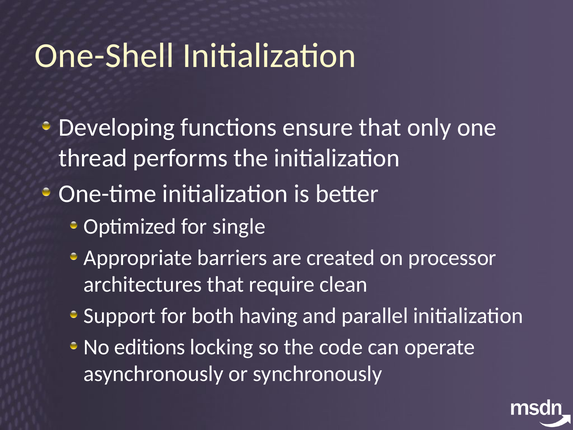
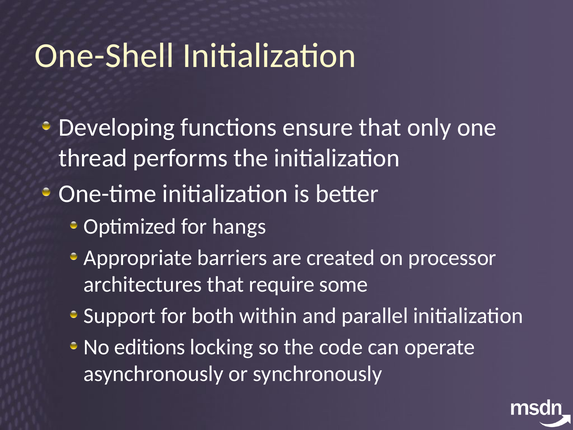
single: single -> hangs
clean: clean -> some
having: having -> within
